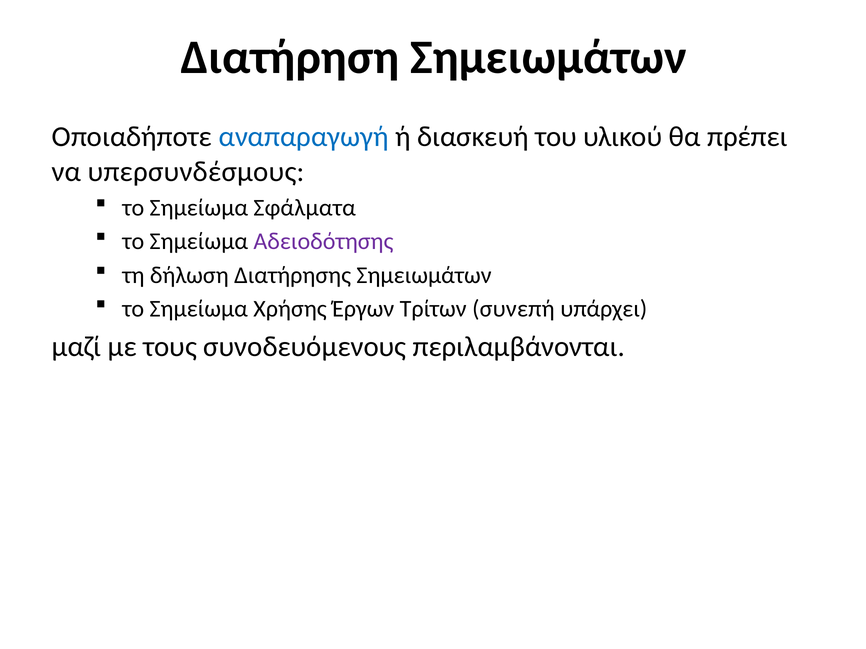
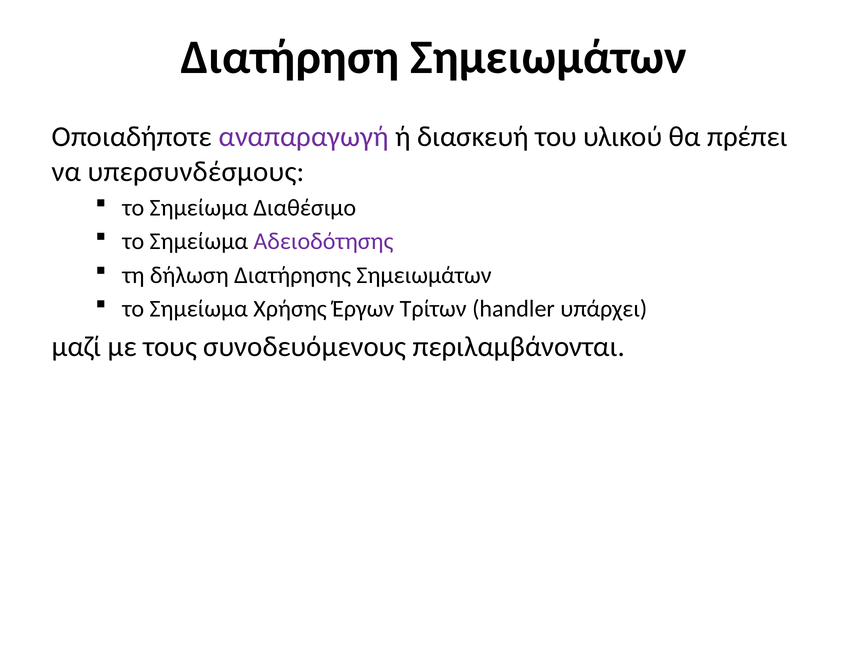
αναπαραγωγή colour: blue -> purple
Σφάλματα: Σφάλματα -> Διαθέσιμο
συνεπή: συνεπή -> handler
